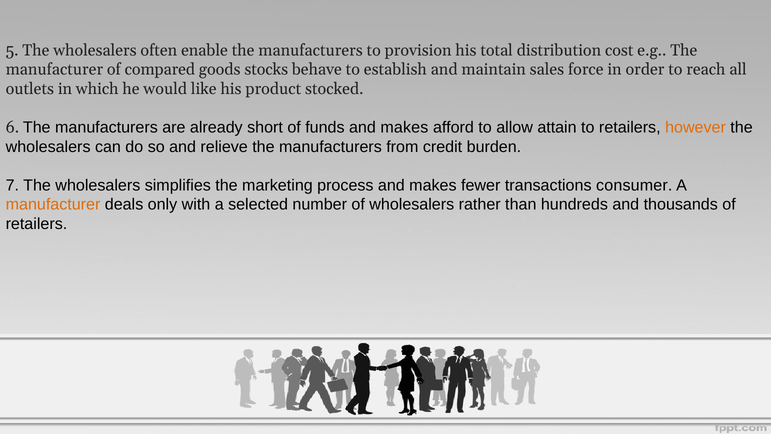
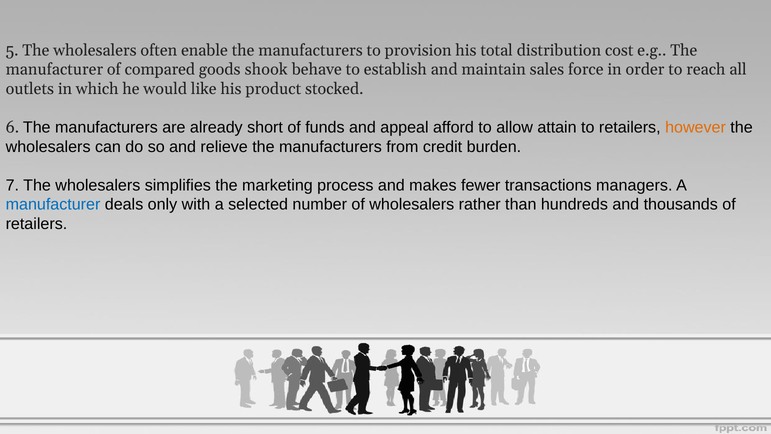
stocks: stocks -> shook
funds and makes: makes -> appeal
consumer: consumer -> managers
manufacturer at (53, 205) colour: orange -> blue
